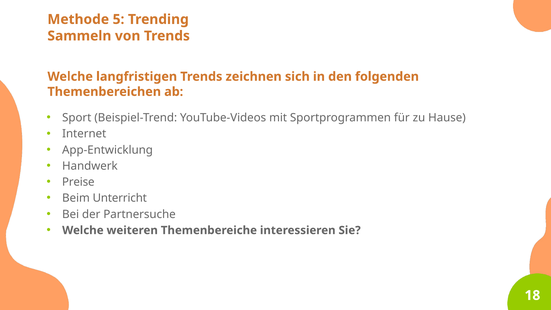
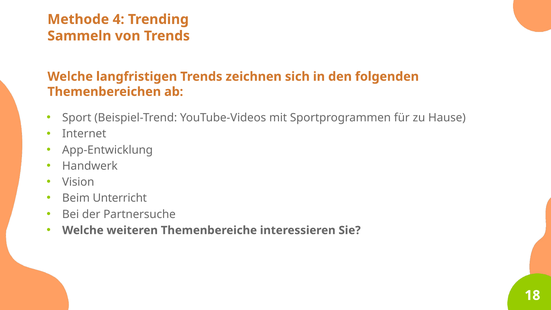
5: 5 -> 4
Preise: Preise -> Vision
